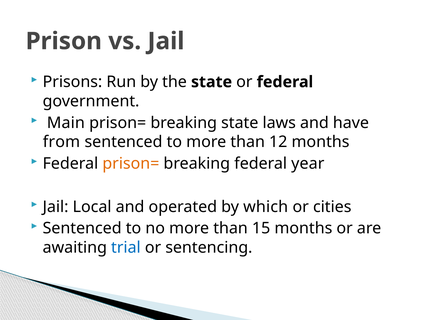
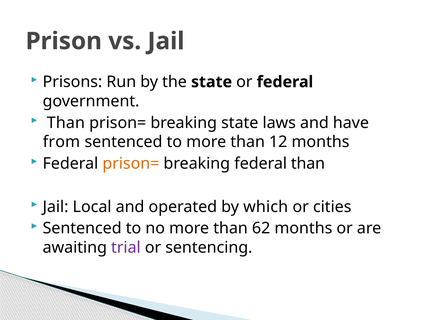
Main at (66, 123): Main -> Than
federal year: year -> than
15: 15 -> 62
trial colour: blue -> purple
